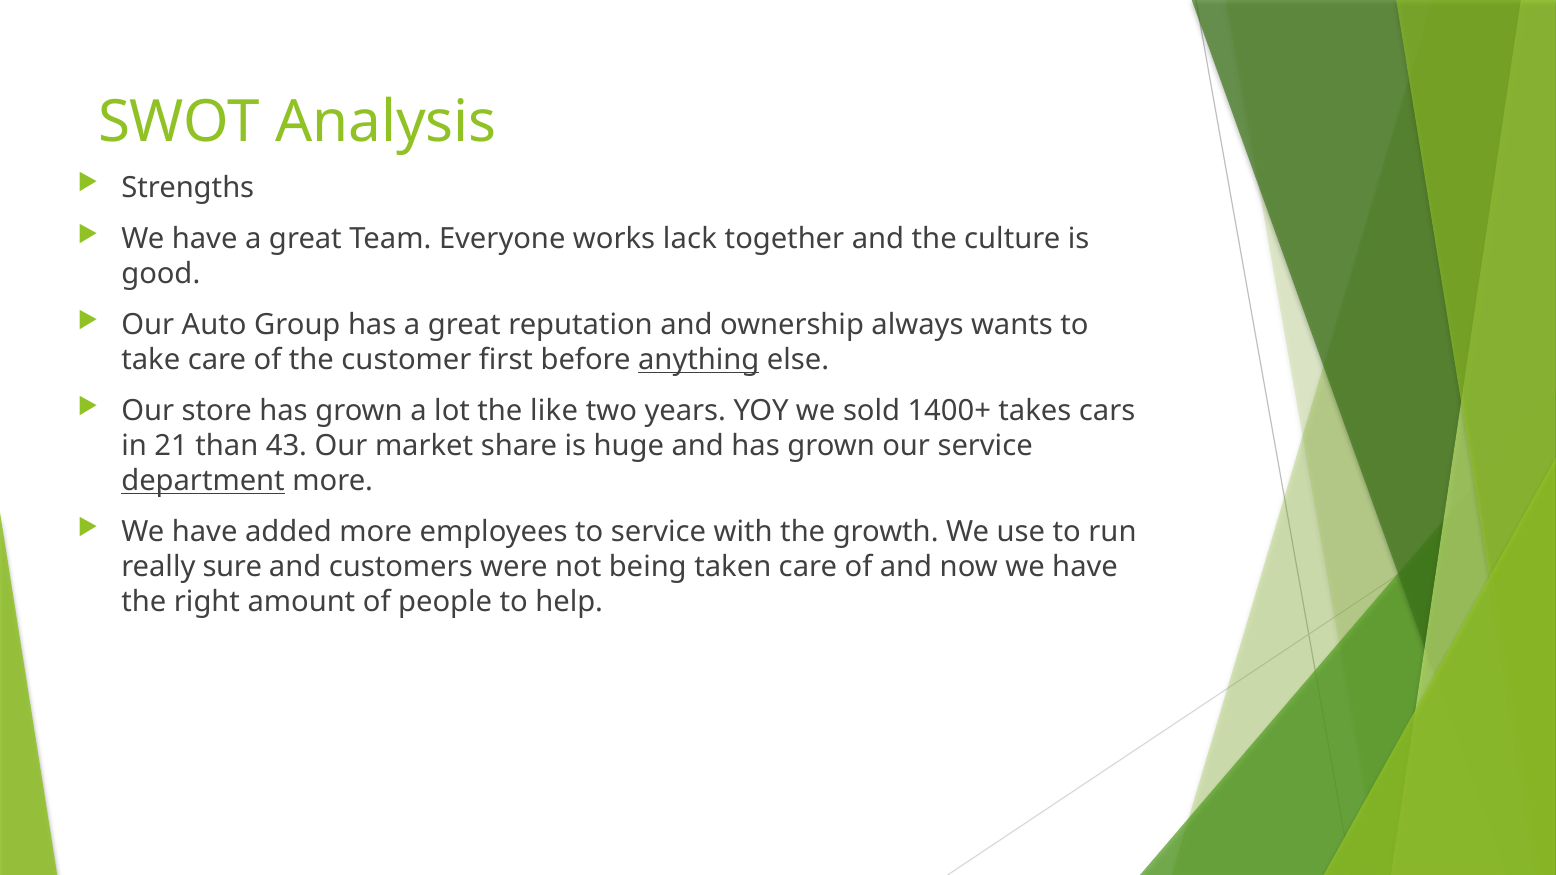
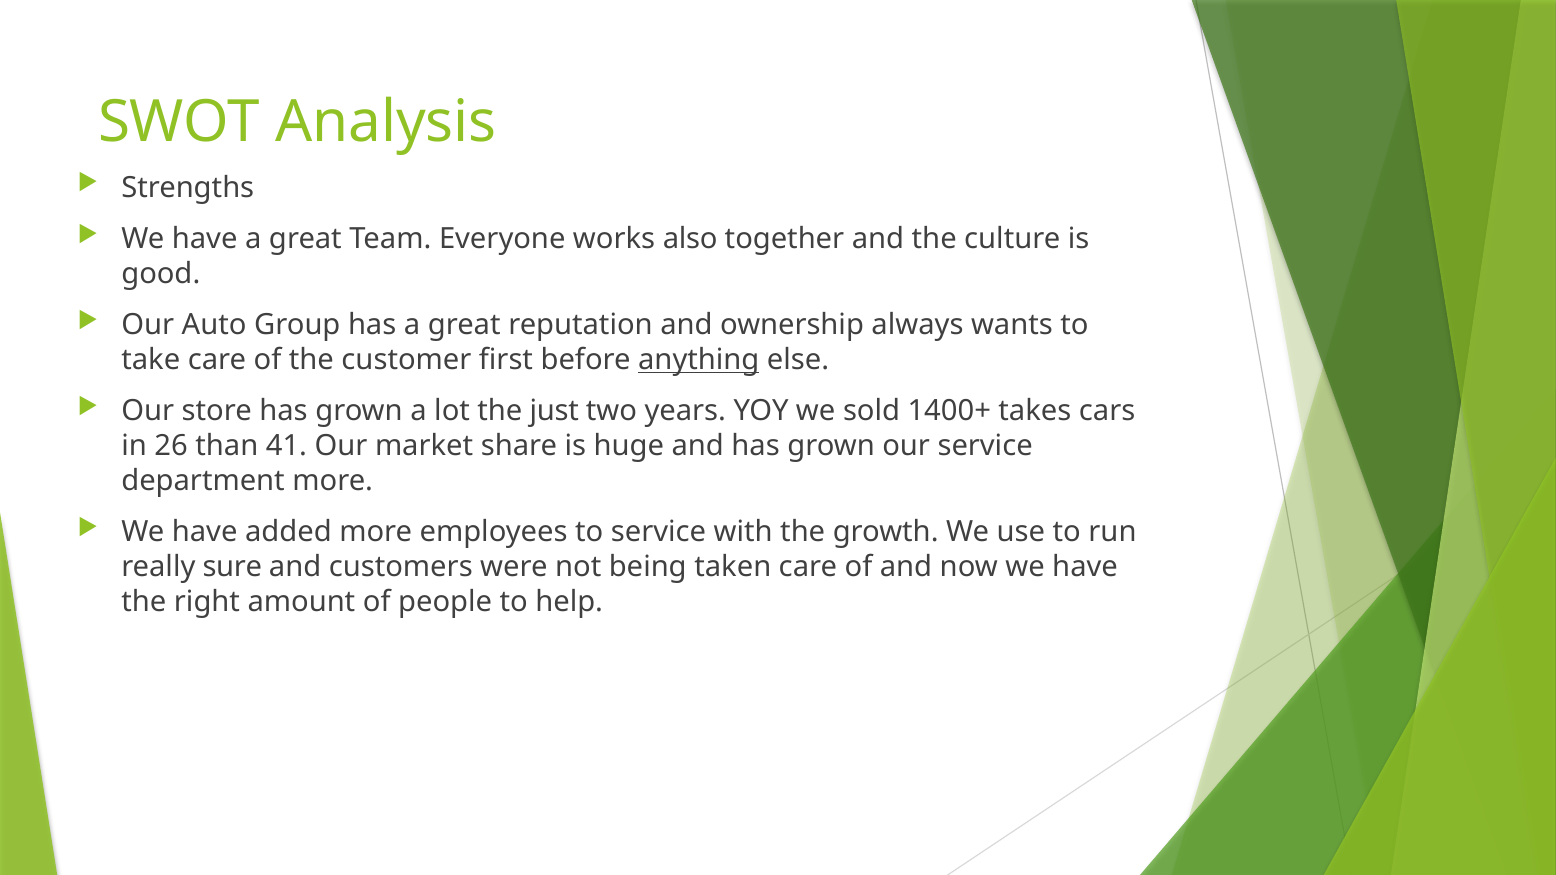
lack: lack -> also
like: like -> just
21: 21 -> 26
43: 43 -> 41
department underline: present -> none
